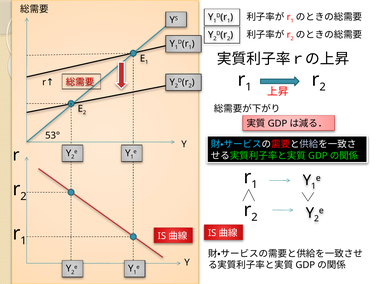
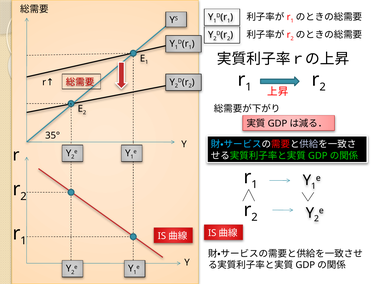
53°: 53° -> 35°
